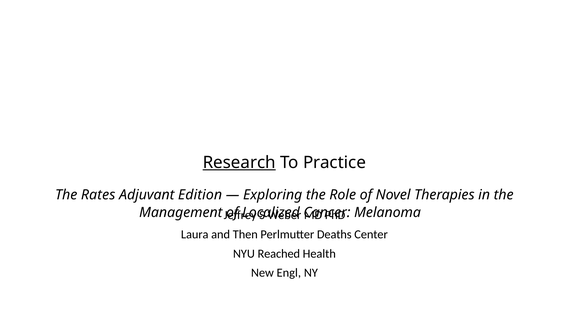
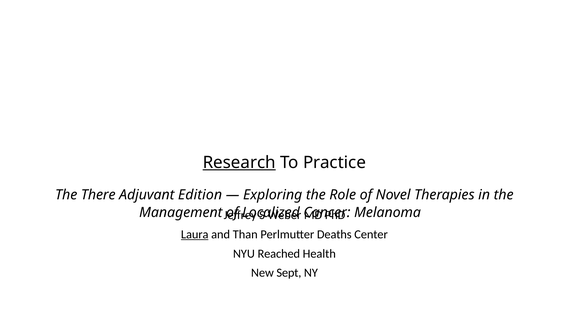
Rates: Rates -> There
Laura underline: none -> present
Then: Then -> Than
Engl: Engl -> Sept
